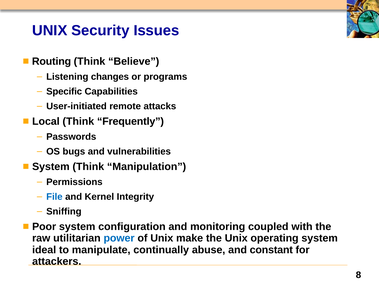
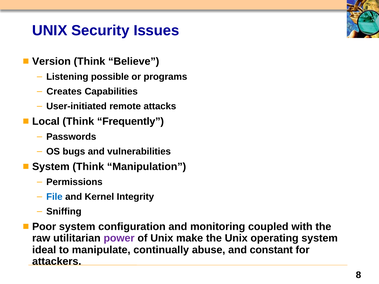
Routing: Routing -> Version
changes: changes -> possible
Specific: Specific -> Creates
power colour: blue -> purple
